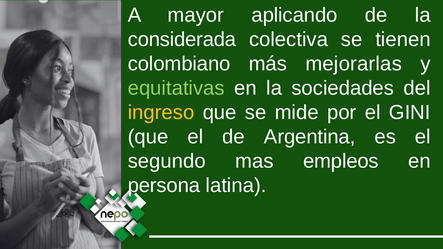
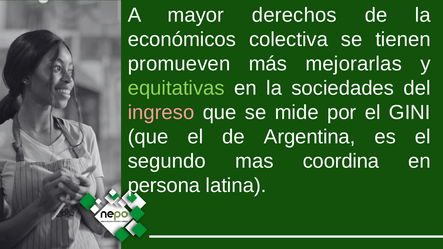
aplicando: aplicando -> derechos
considerada: considerada -> económicos
colombiano: colombiano -> promueven
ingreso colour: yellow -> pink
empleos: empleos -> coordina
